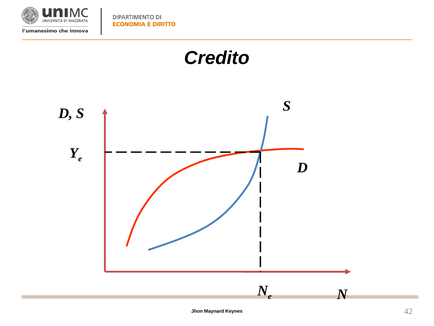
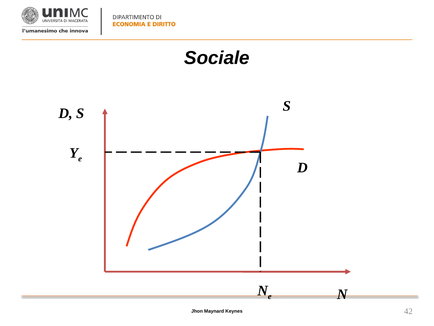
Credito: Credito -> Sociale
